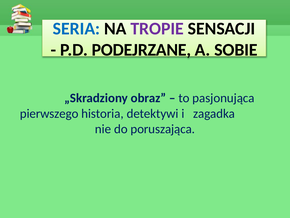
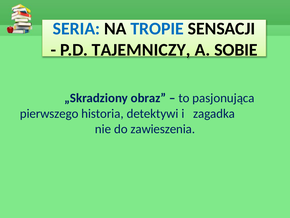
TROPIE colour: purple -> blue
PODEJRZANE: PODEJRZANE -> TAJEMNICZY
poruszająca: poruszająca -> zawieszenia
